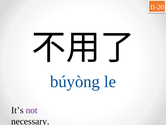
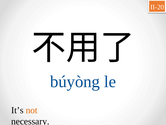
not colour: purple -> orange
